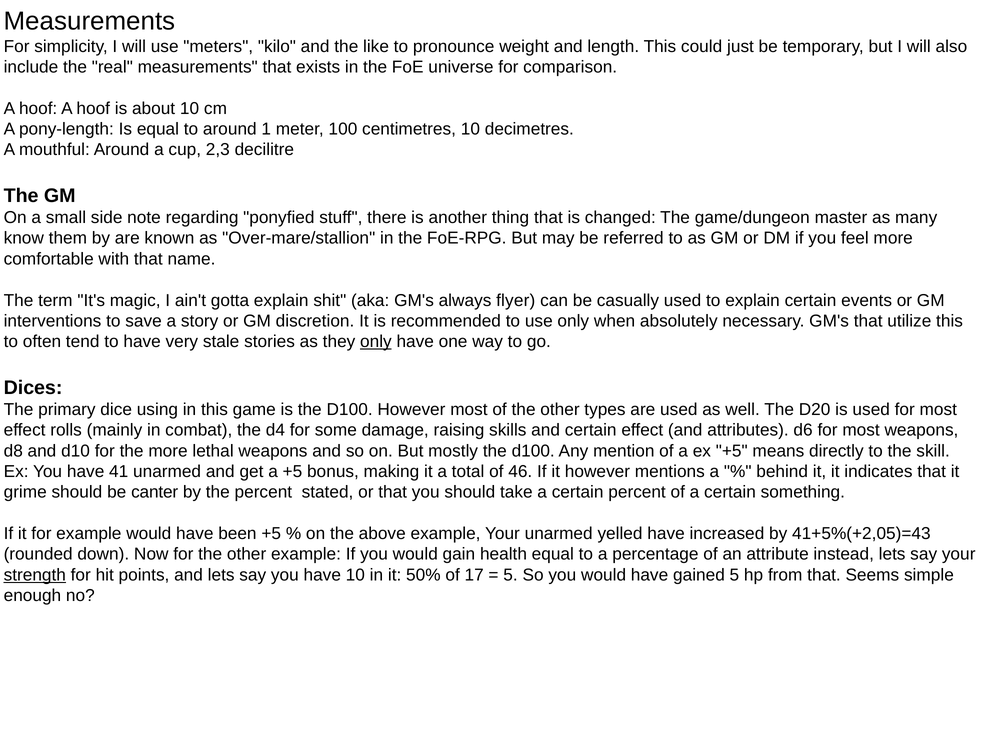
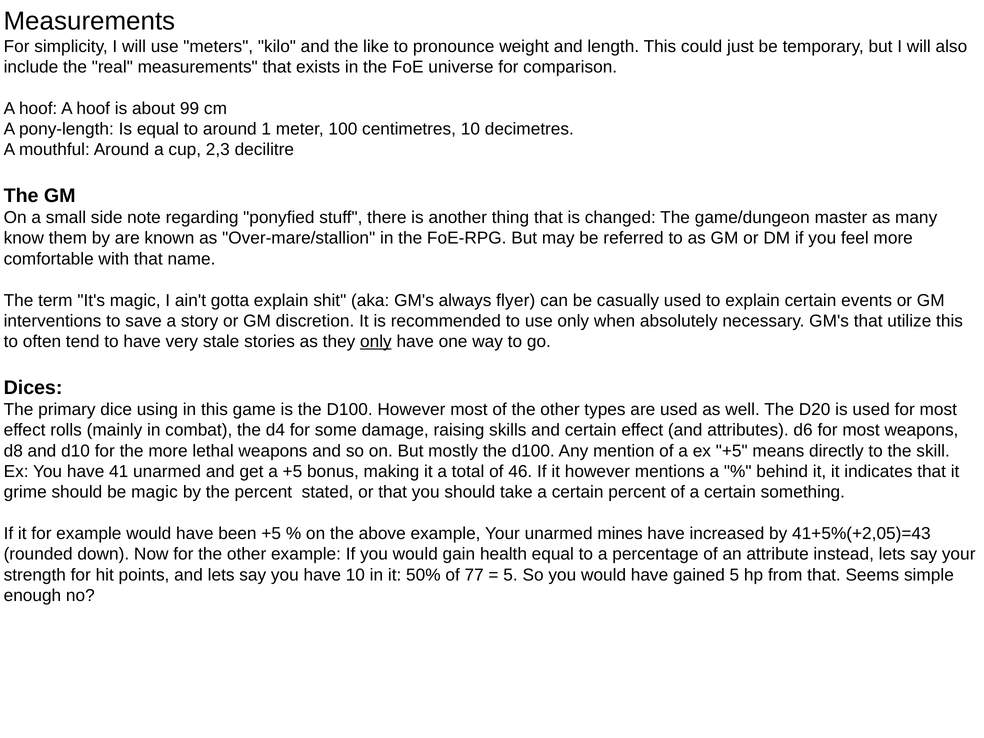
about 10: 10 -> 99
be canter: canter -> magic
yelled: yelled -> mines
strength underline: present -> none
17: 17 -> 77
